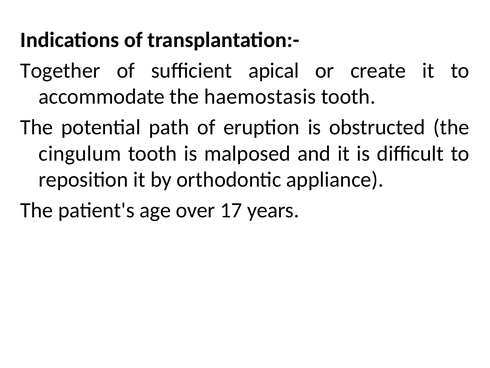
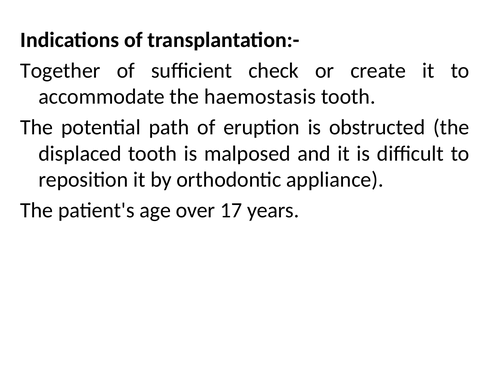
apical: apical -> check
cingulum: cingulum -> displaced
